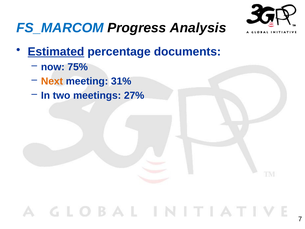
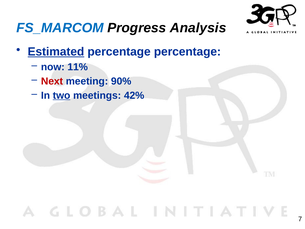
percentage documents: documents -> percentage
75%: 75% -> 11%
Next colour: orange -> red
31%: 31% -> 90%
two underline: none -> present
27%: 27% -> 42%
